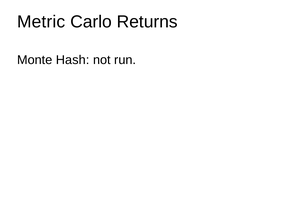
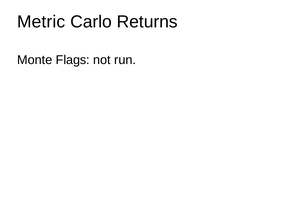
Hash: Hash -> Flags
